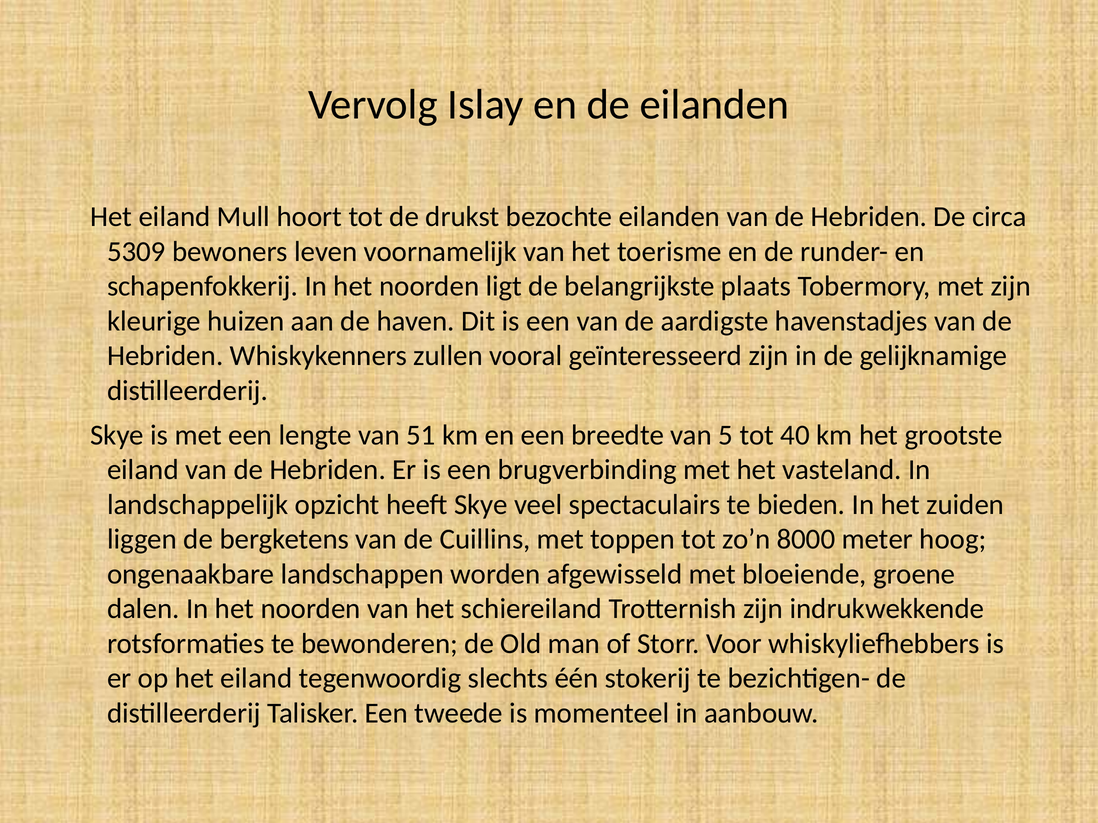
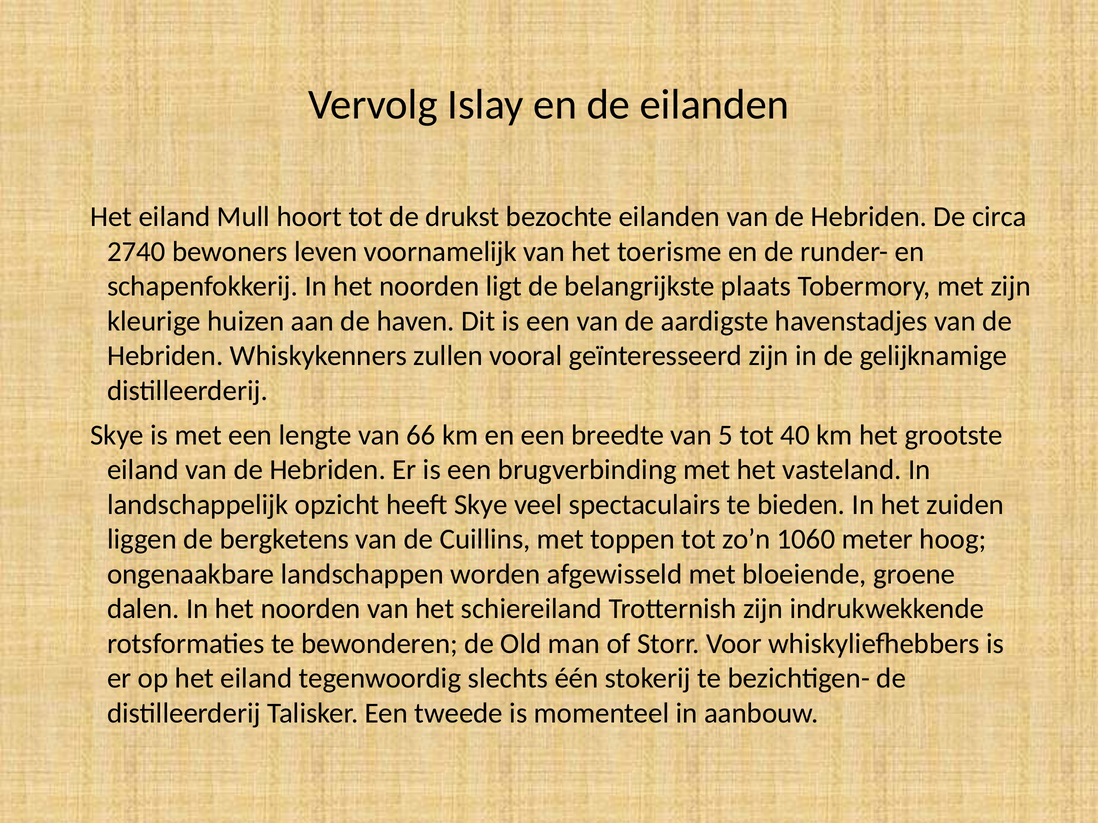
5309: 5309 -> 2740
51: 51 -> 66
8000: 8000 -> 1060
